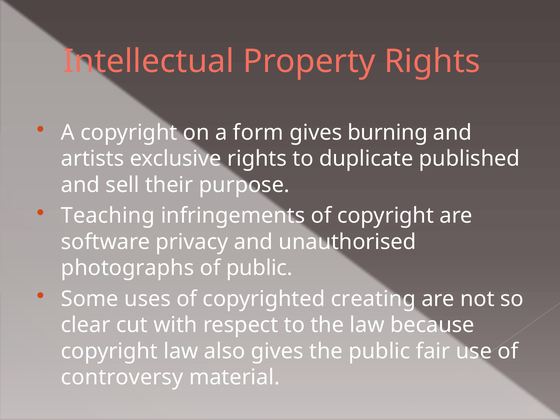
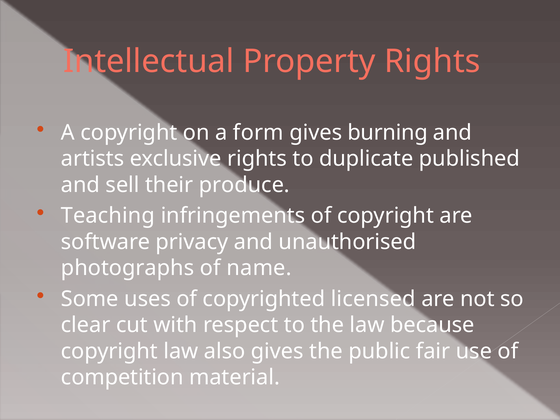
purpose: purpose -> produce
of public: public -> name
creating: creating -> licensed
controversy: controversy -> competition
